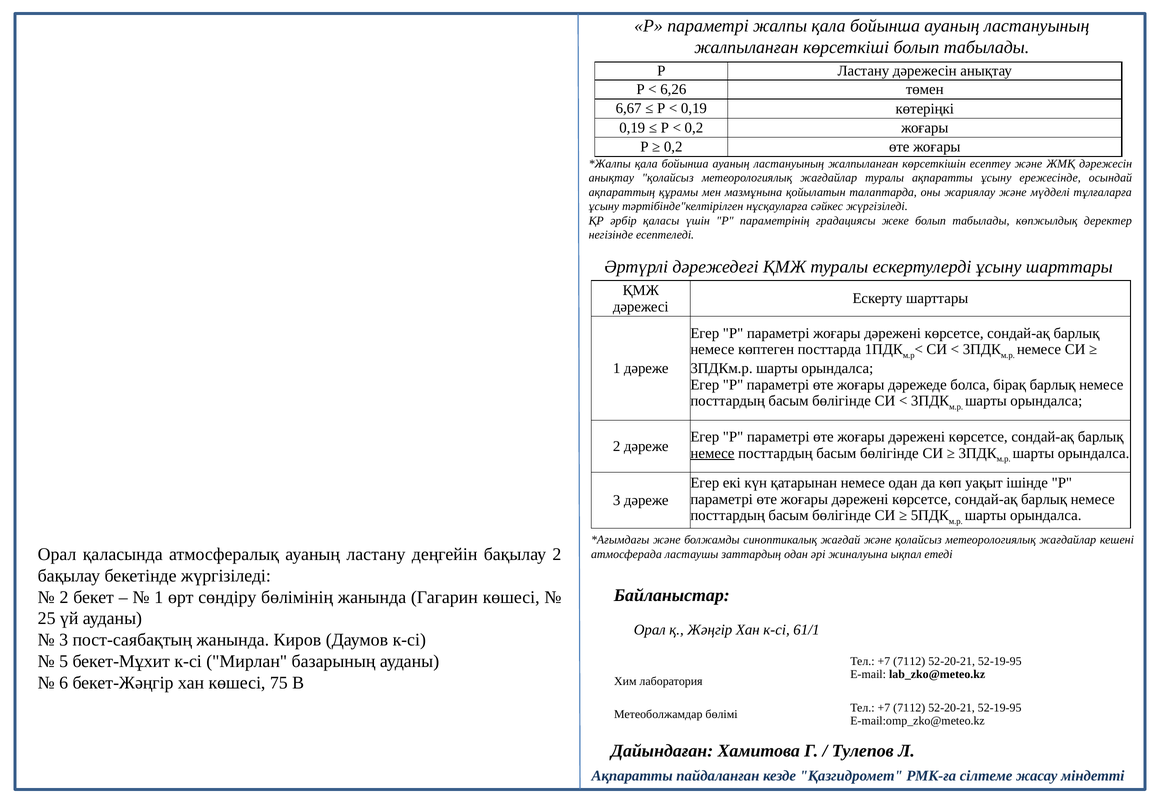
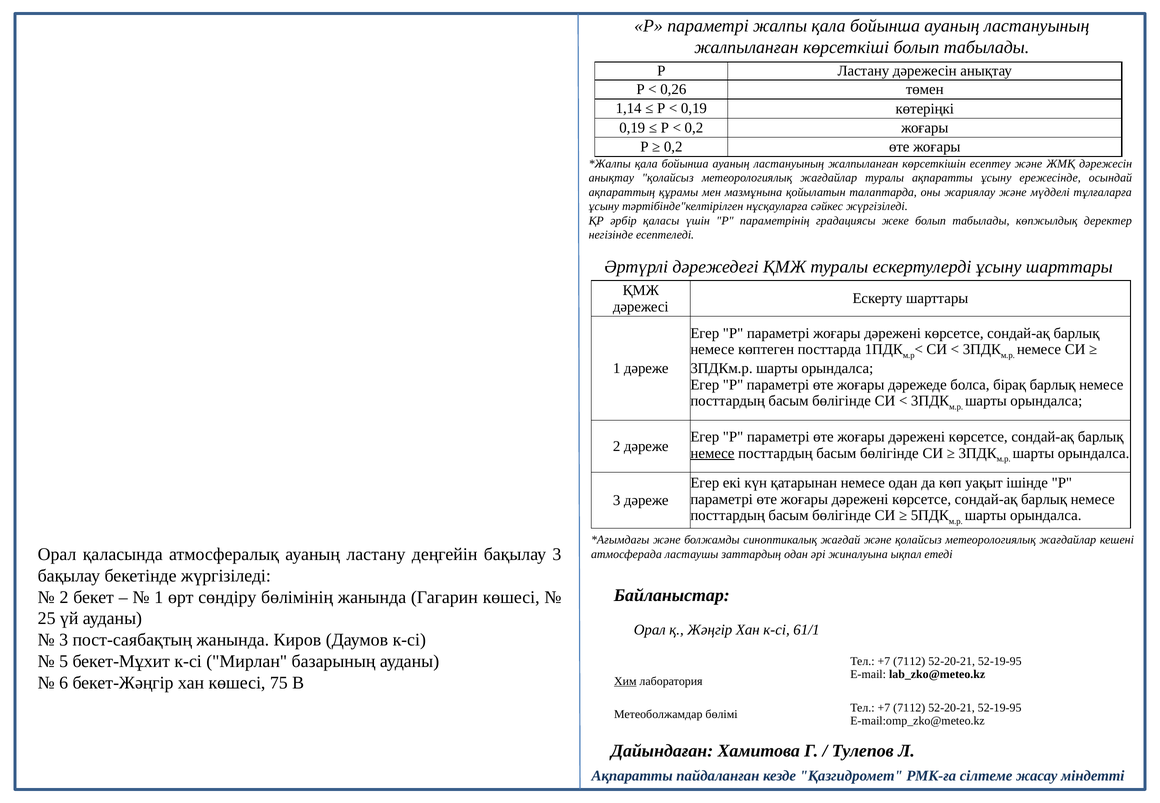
6,26: 6,26 -> 0,26
6,67: 6,67 -> 1,14
бақылау 2: 2 -> 3
Хим underline: none -> present
